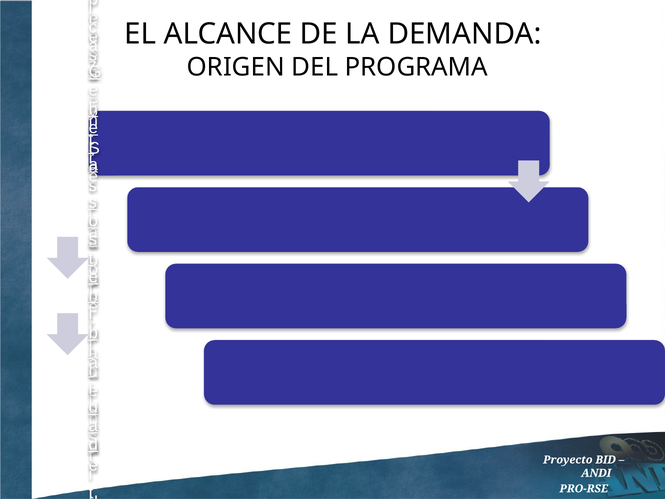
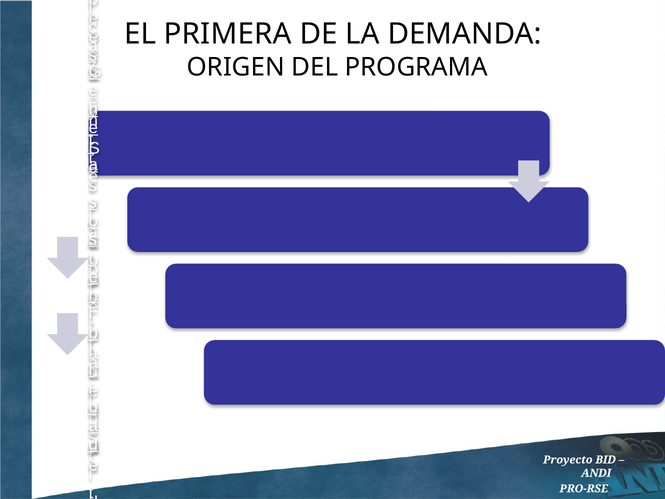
ALCANCE: ALCANCE -> PRIMERA
